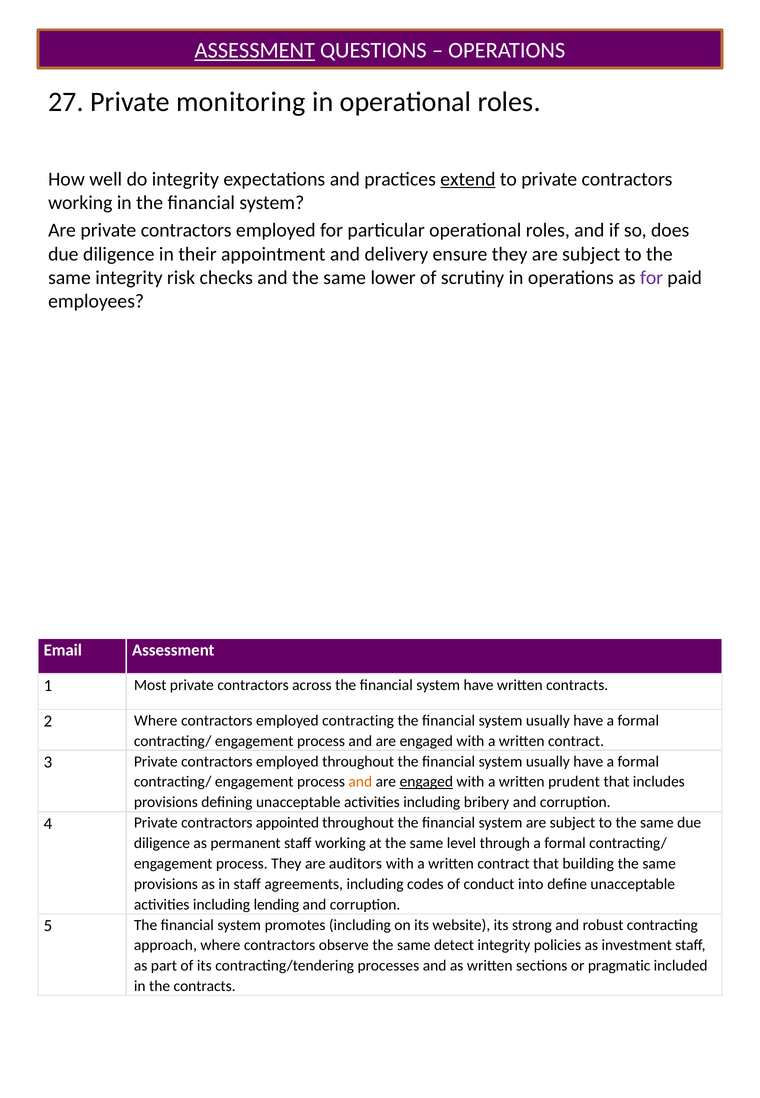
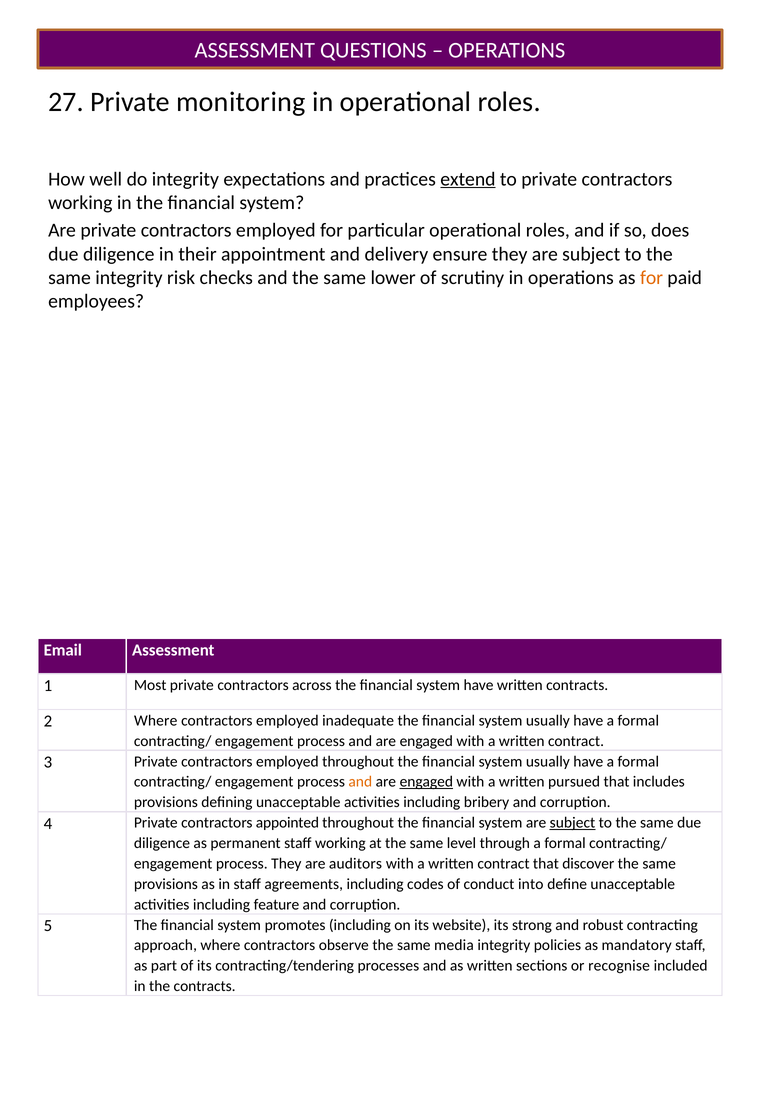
ASSESSMENT at (255, 50) underline: present -> none
for at (652, 278) colour: purple -> orange
employed contracting: contracting -> inadequate
prudent: prudent -> pursued
subject at (572, 823) underline: none -> present
building: building -> discover
lending: lending -> feature
detect: detect -> media
investment: investment -> mandatory
pragmatic: pragmatic -> recognise
